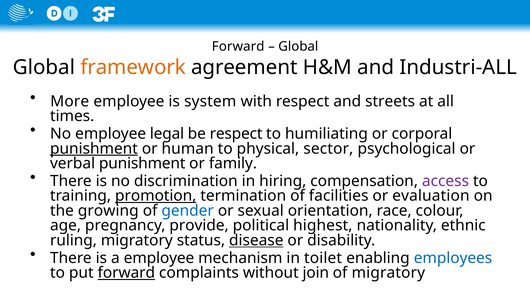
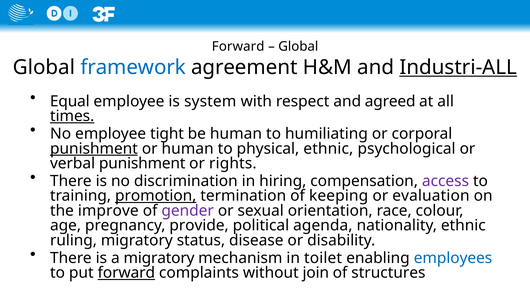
framework colour: orange -> blue
Industri-ALL underline: none -> present
More: More -> Equal
streets: streets -> agreed
times underline: none -> present
legal: legal -> tight
be respect: respect -> human
physical sector: sector -> ethnic
family: family -> rights
facilities: facilities -> keeping
growing: growing -> improve
gender colour: blue -> purple
highest: highest -> agenda
disease underline: present -> none
a employee: employee -> migratory
of migratory: migratory -> structures
